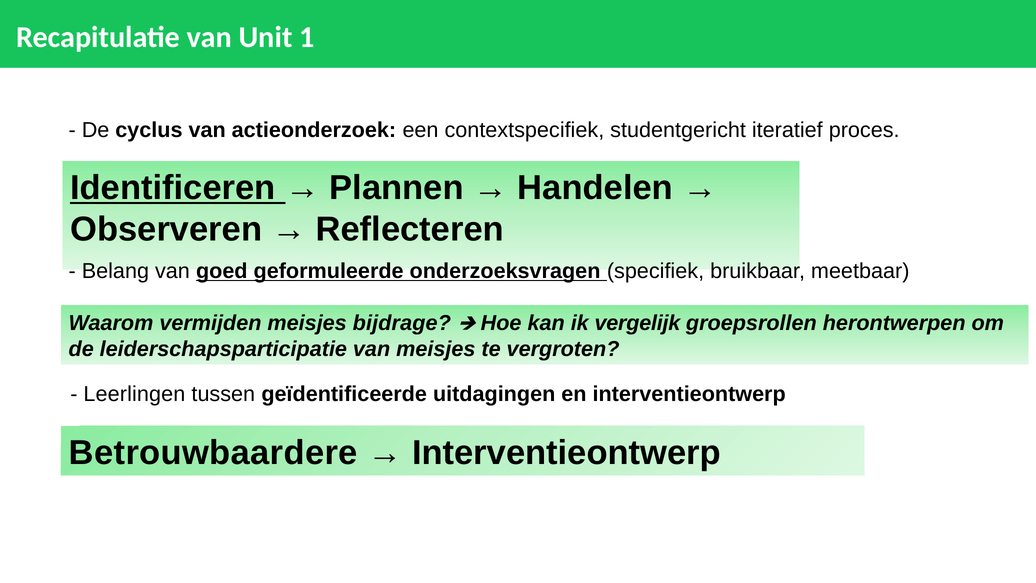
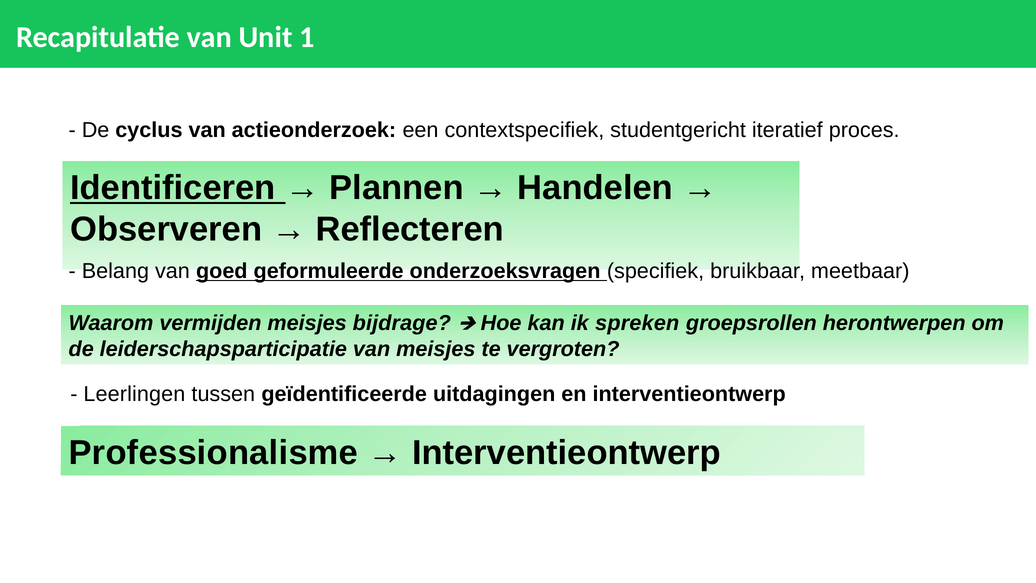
vergelijk: vergelijk -> spreken
Betrouwbaardere: Betrouwbaardere -> Professionalisme
